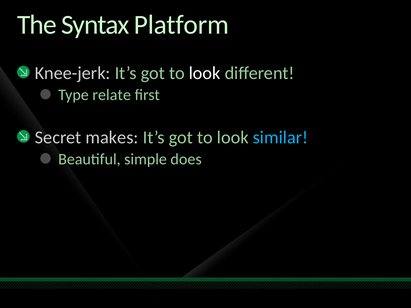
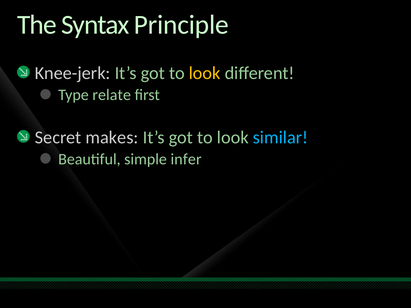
Platform: Platform -> Principle
look at (205, 73) colour: white -> yellow
does: does -> infer
